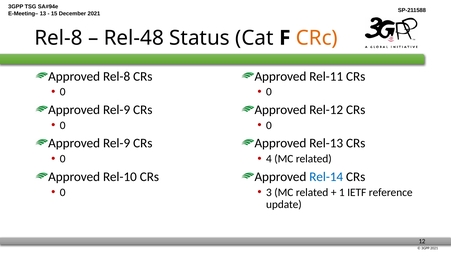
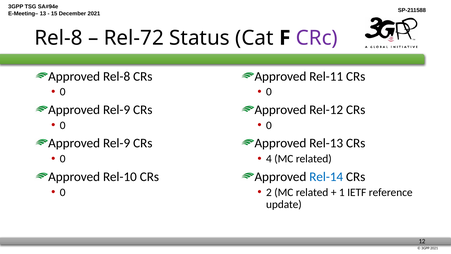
Rel-48: Rel-48 -> Rel-72
CRc colour: orange -> purple
3: 3 -> 2
